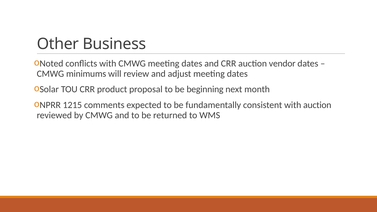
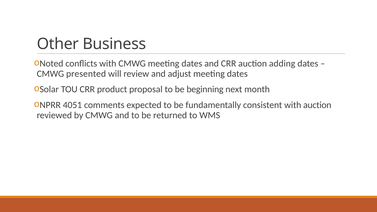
vendor: vendor -> adding
minimums: minimums -> presented
1215: 1215 -> 4051
